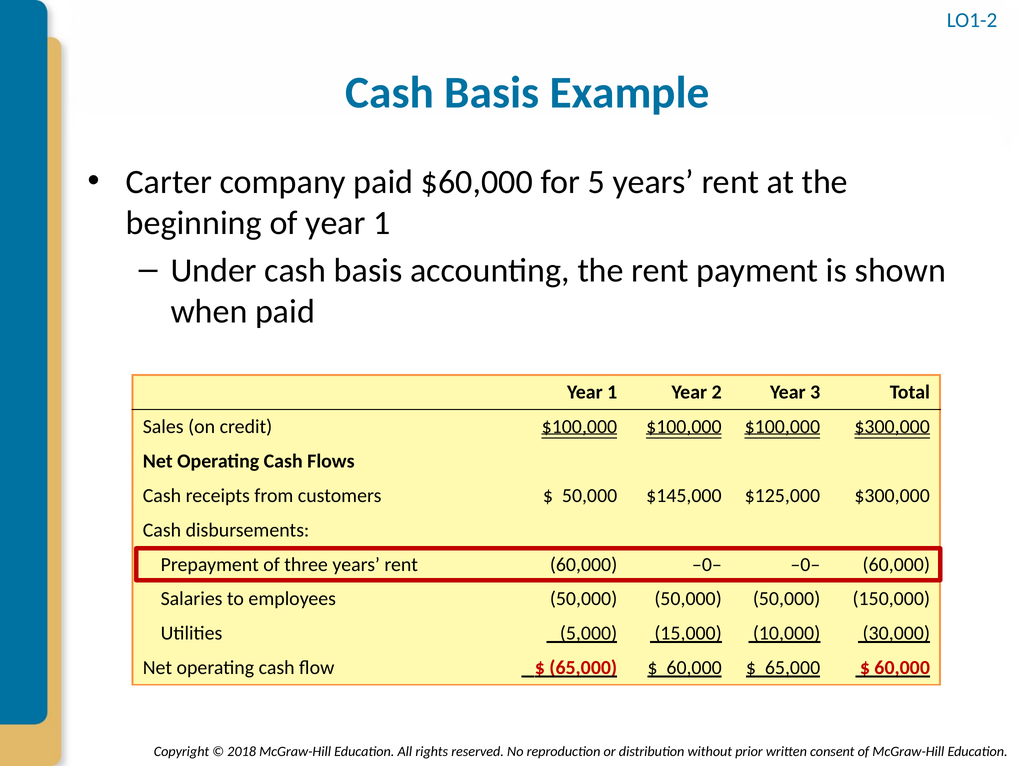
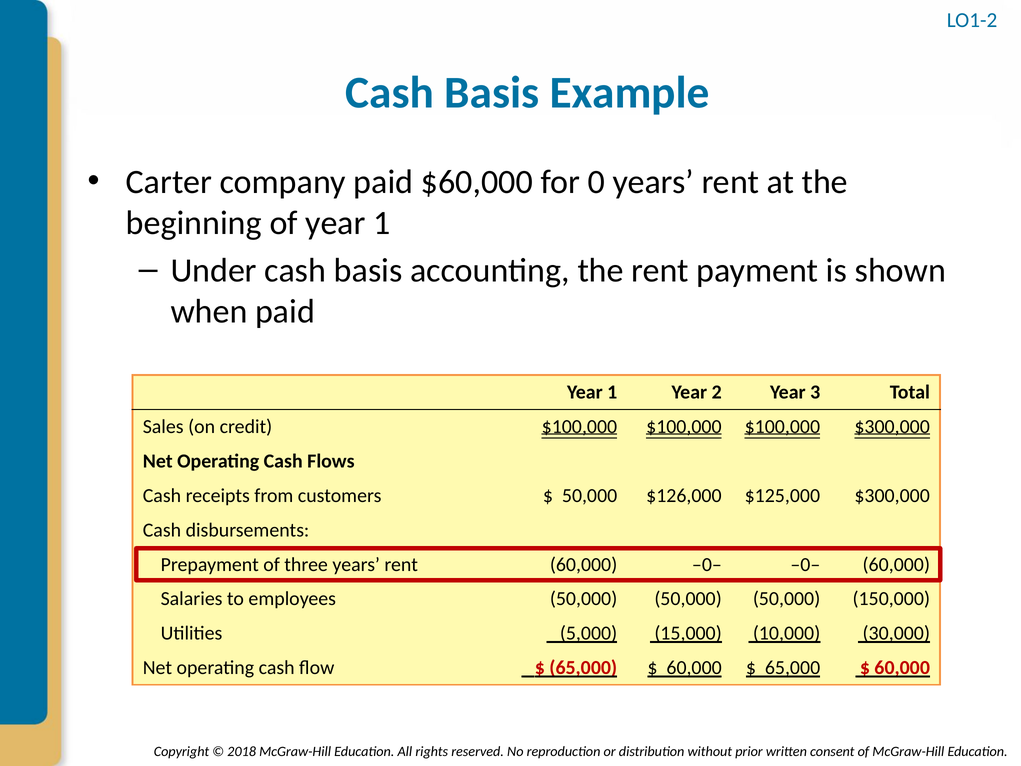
5: 5 -> 0
$145,000: $145,000 -> $126,000
